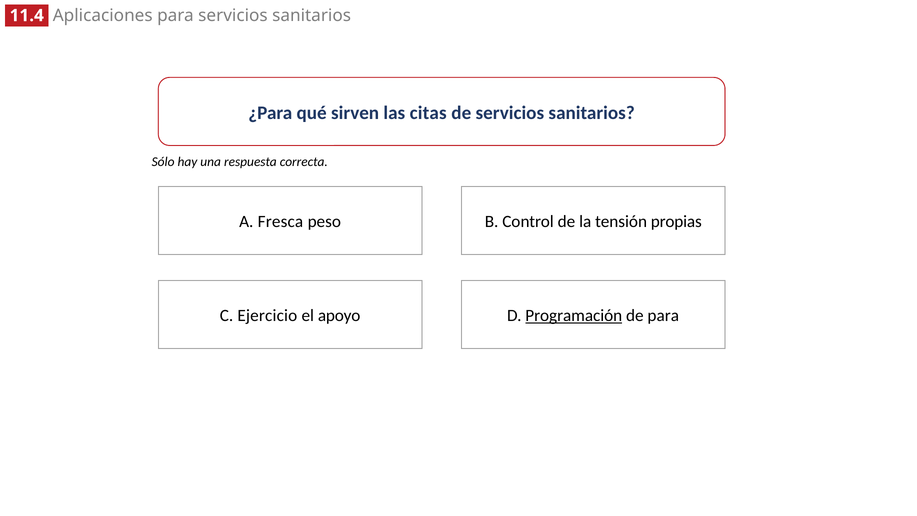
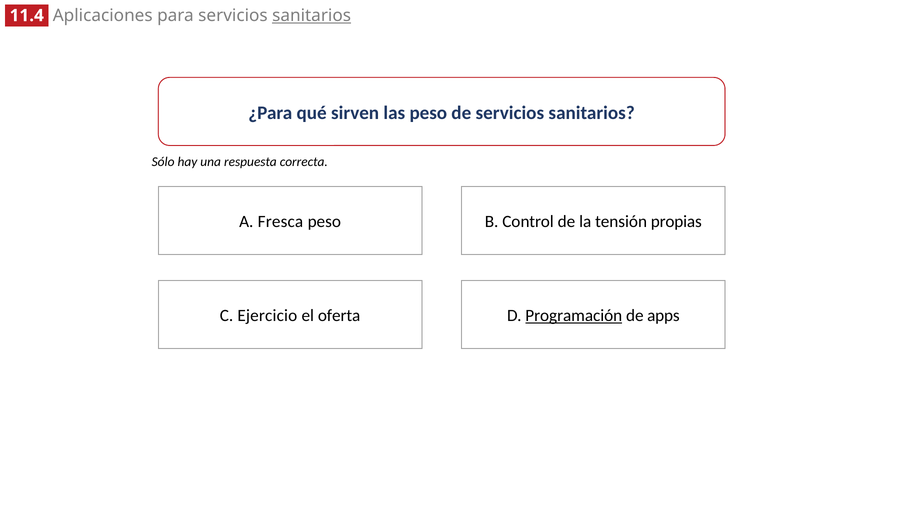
sanitarios at (312, 16) underline: none -> present
las citas: citas -> peso
apoyo: apoyo -> oferta
de para: para -> apps
